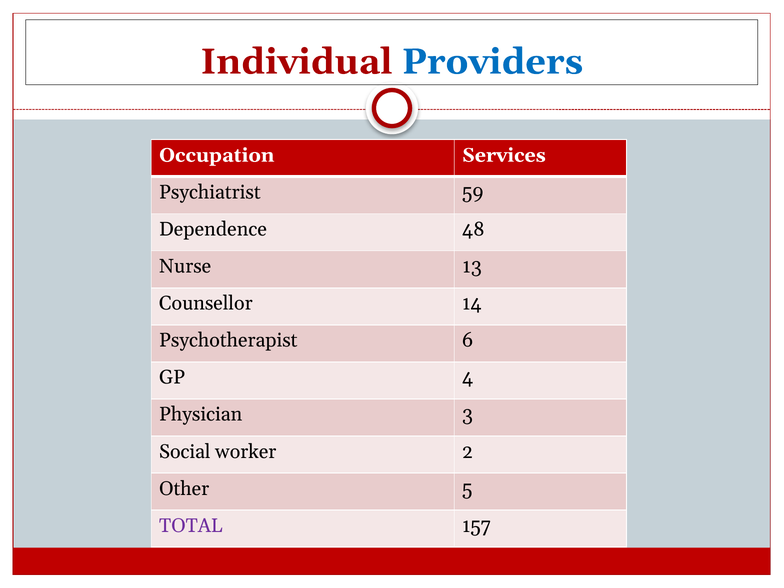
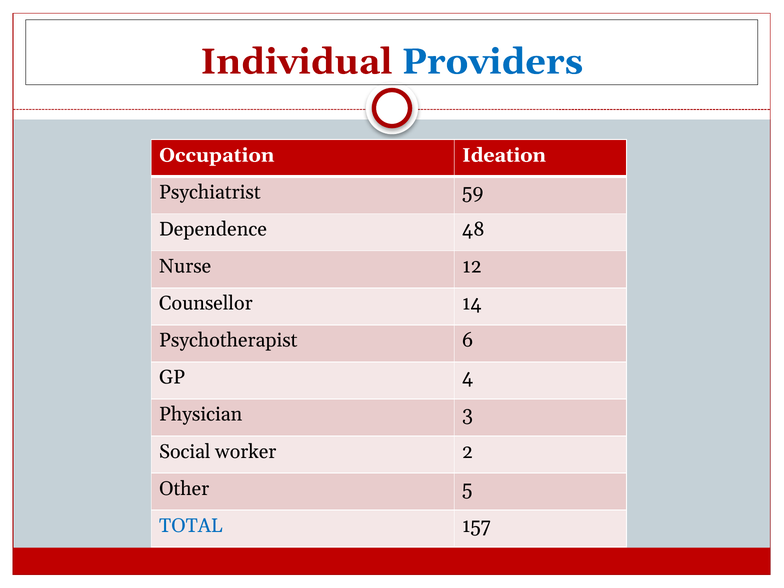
Services: Services -> Ideation
13: 13 -> 12
TOTAL colour: purple -> blue
